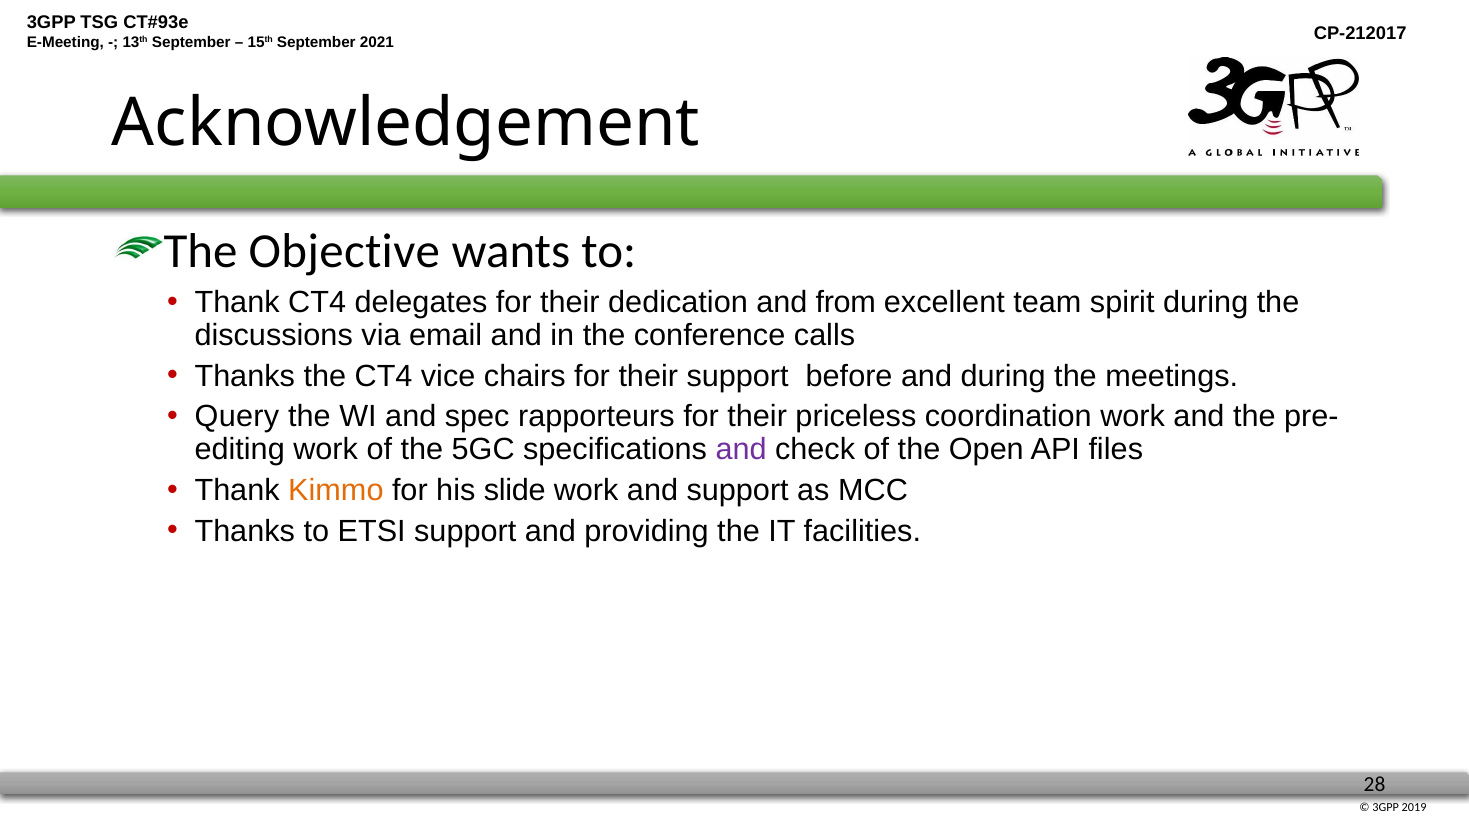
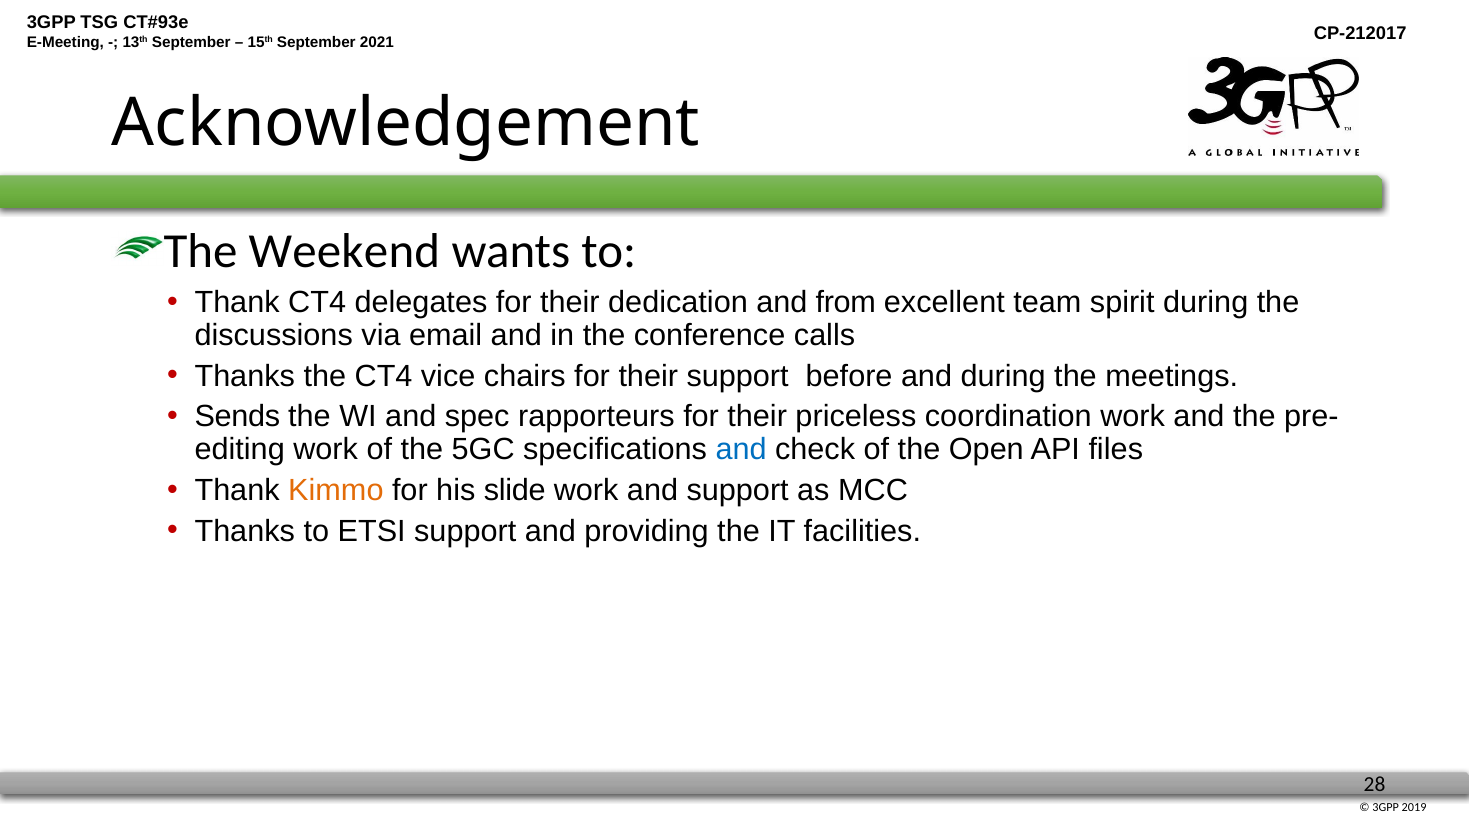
Objective: Objective -> Weekend
Query: Query -> Sends
and at (741, 450) colour: purple -> blue
